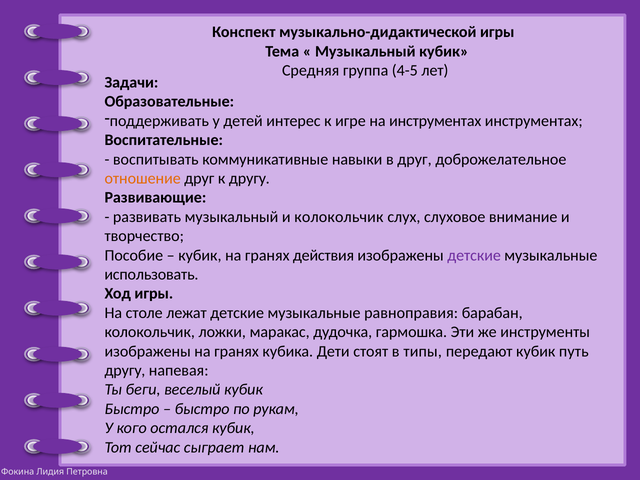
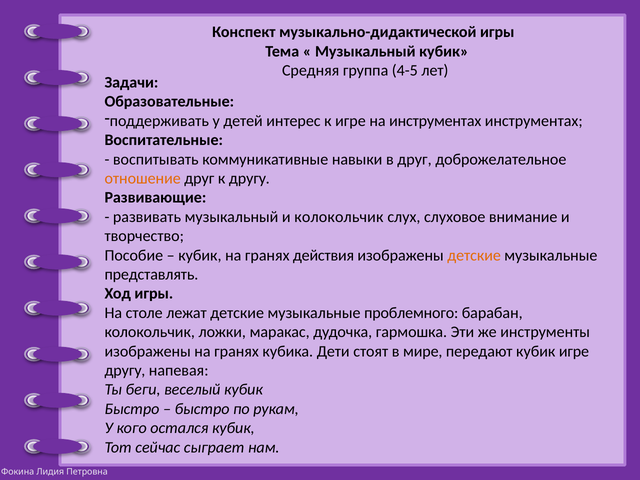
детские at (474, 255) colour: purple -> orange
использовать: использовать -> представлять
равноправия: равноправия -> проблемного
типы: типы -> мире
кубик путь: путь -> игре
